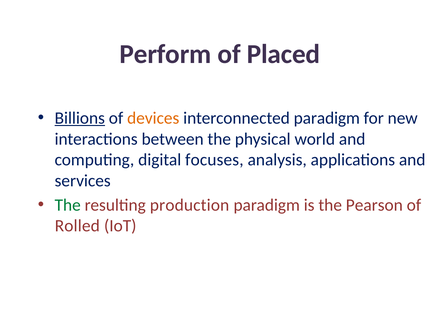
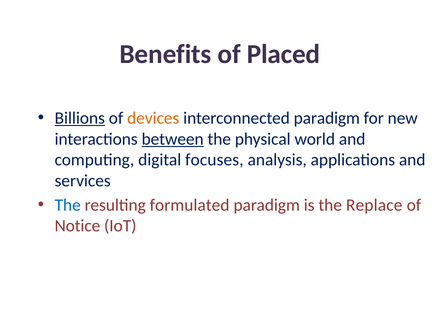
Perform: Perform -> Benefits
between underline: none -> present
The at (68, 205) colour: green -> blue
production: production -> formulated
Pearson: Pearson -> Replace
Rolled: Rolled -> Notice
